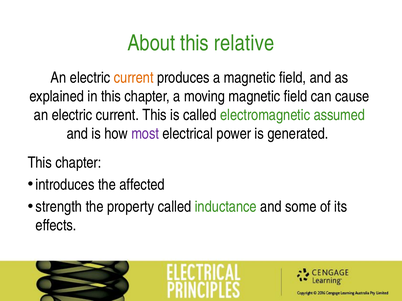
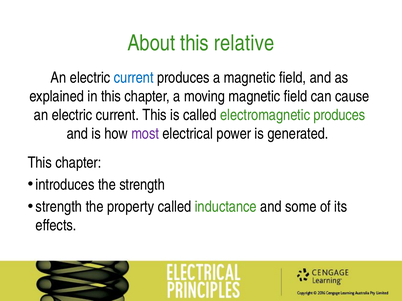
current at (134, 78) colour: orange -> blue
electromagnetic assumed: assumed -> produces
the affected: affected -> strength
